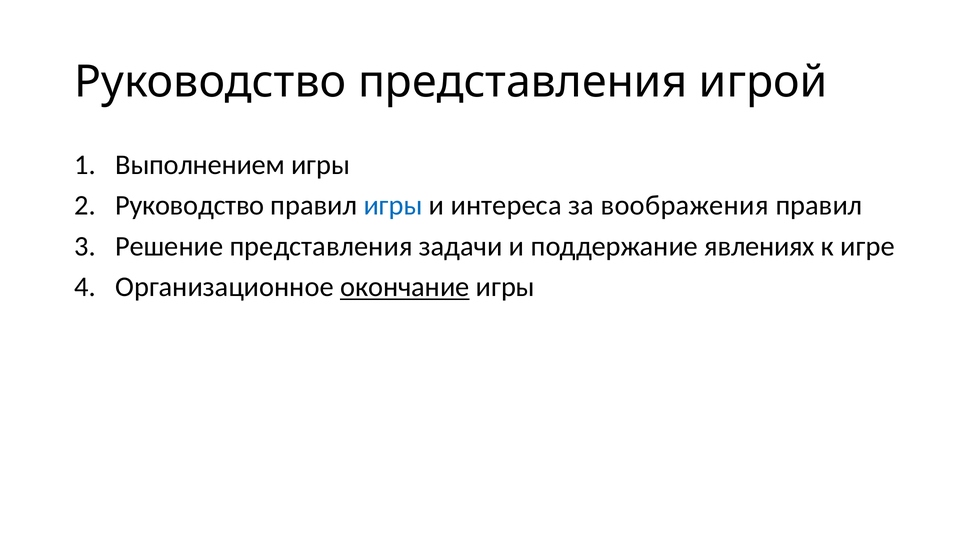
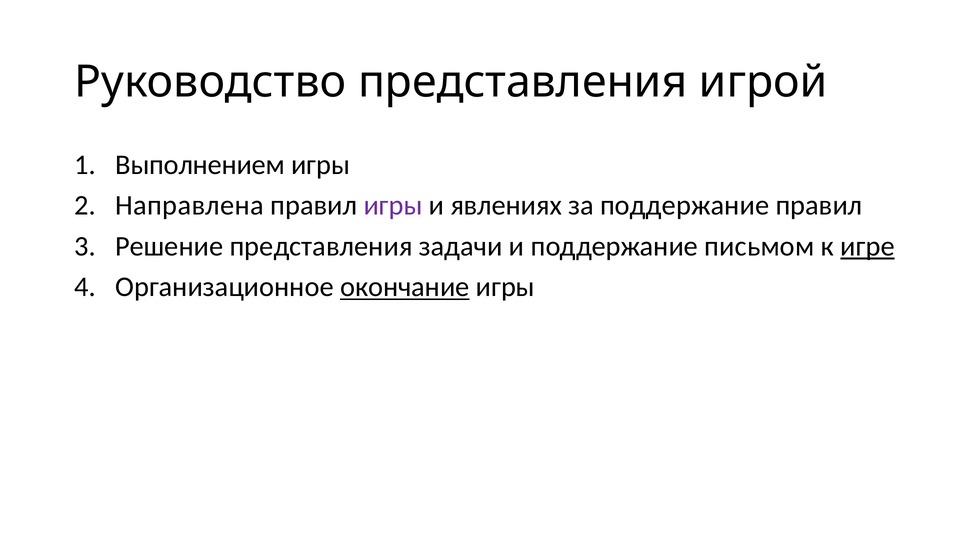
Руководство at (190, 206): Руководство -> Направлена
игры at (393, 206) colour: blue -> purple
интереса: интереса -> явлениях
за воображения: воображения -> поддержание
явлениях: явлениях -> письмом
игре underline: none -> present
